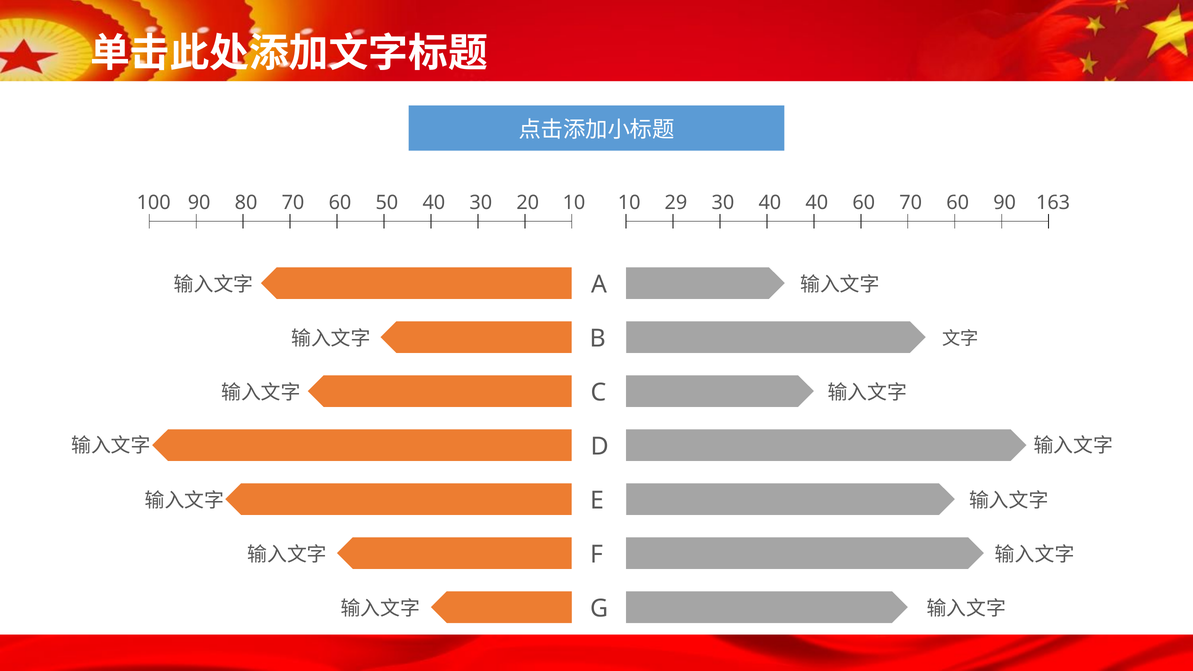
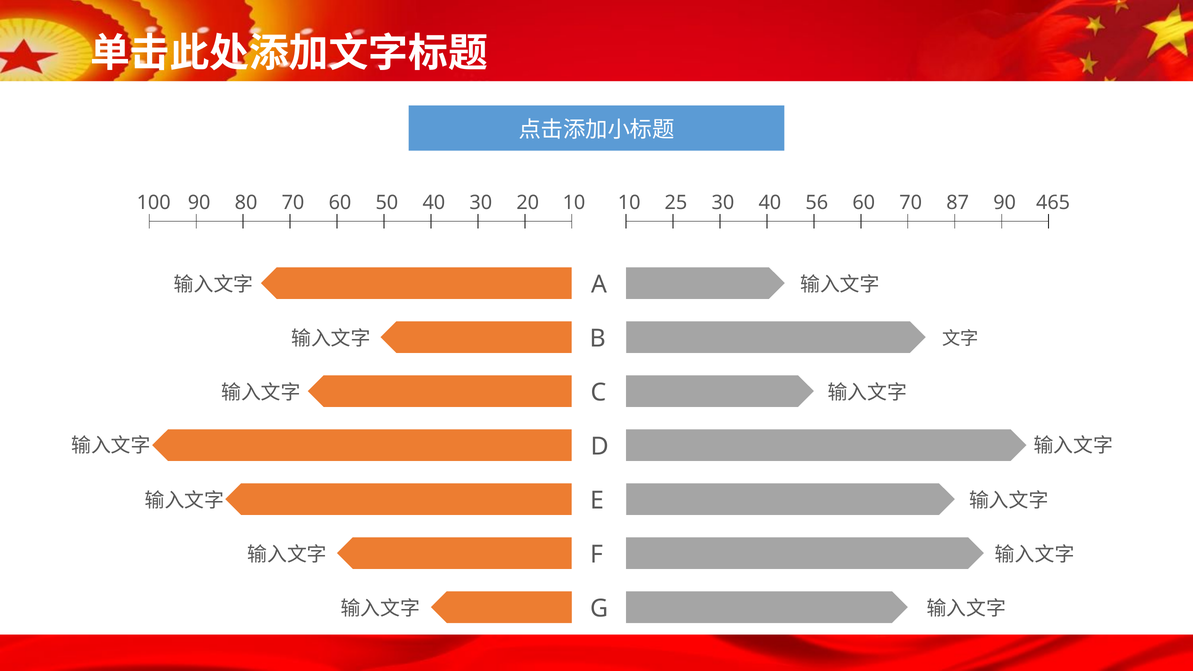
29: 29 -> 25
40 40: 40 -> 56
70 60: 60 -> 87
163: 163 -> 465
